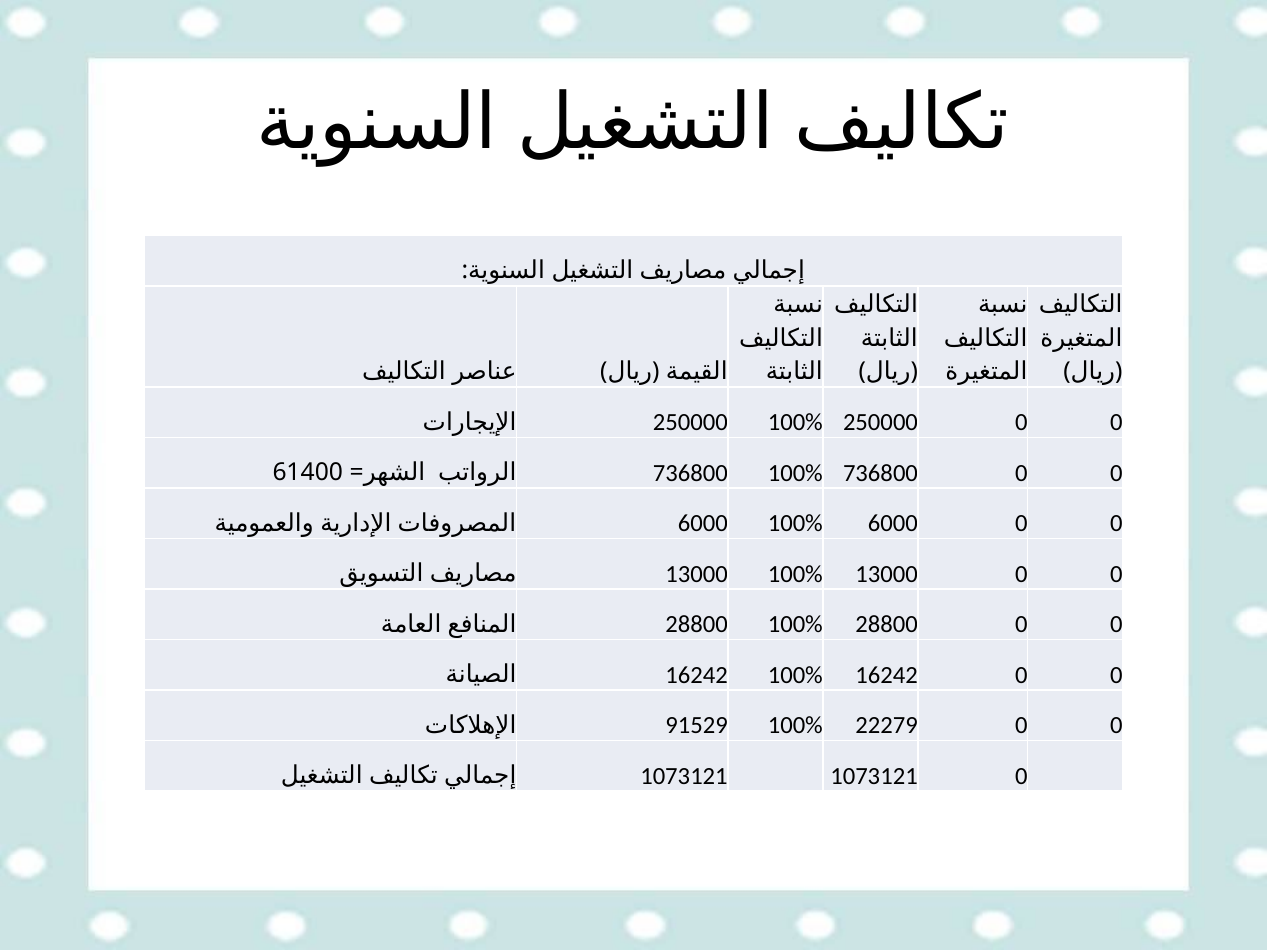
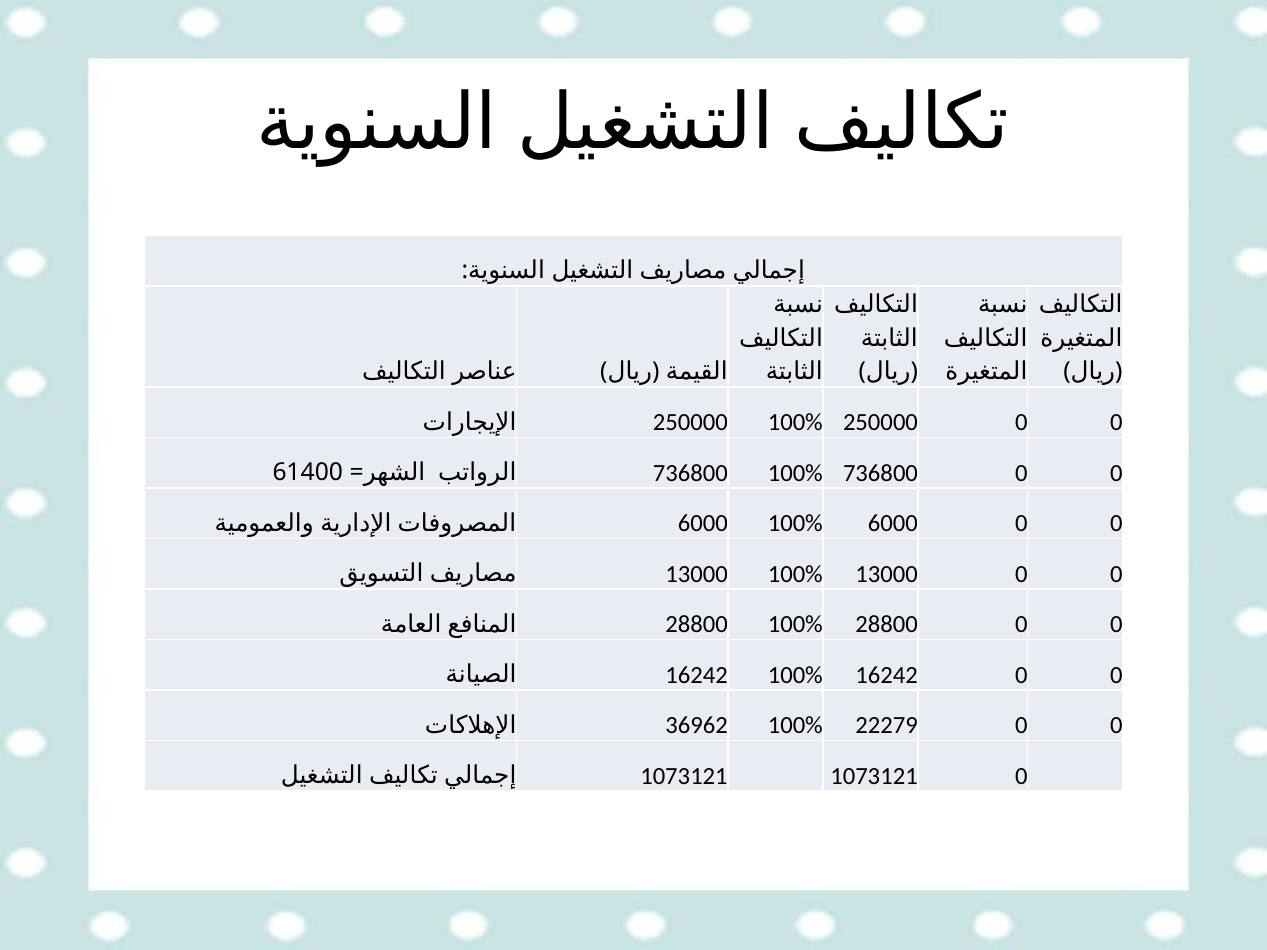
91529: 91529 -> 36962
